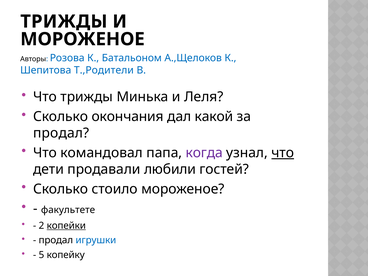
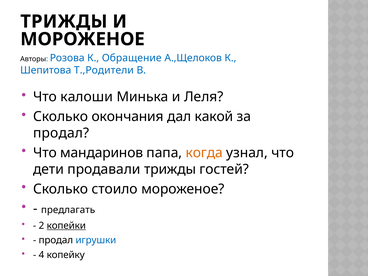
Батальоном: Батальоном -> Обращение
Что трижды: трижды -> калоши
командовал: командовал -> мандаринов
когда colour: purple -> orange
что at (283, 153) underline: present -> none
продавали любили: любили -> трижды
факультете: факультете -> предлагать
5: 5 -> 4
